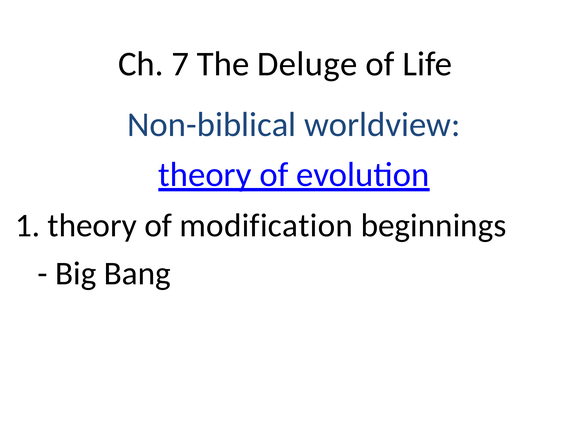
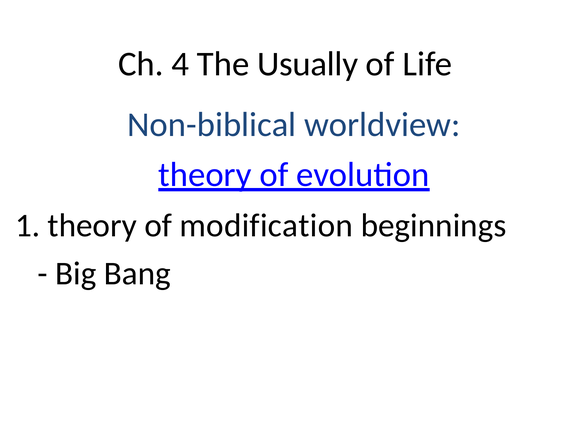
7: 7 -> 4
Deluge: Deluge -> Usually
